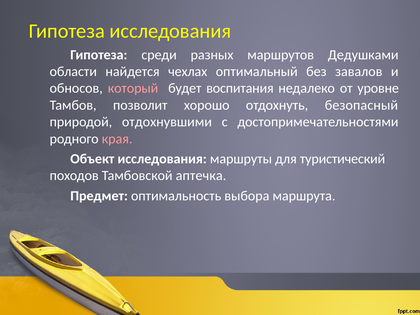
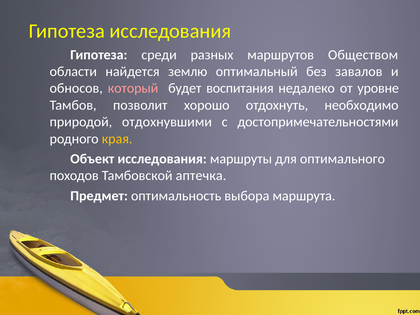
Дедушками: Дедушками -> Обществом
чехлах: чехлах -> землю
безопасный: безопасный -> необходимо
края colour: pink -> yellow
туристический: туристический -> оптимального
